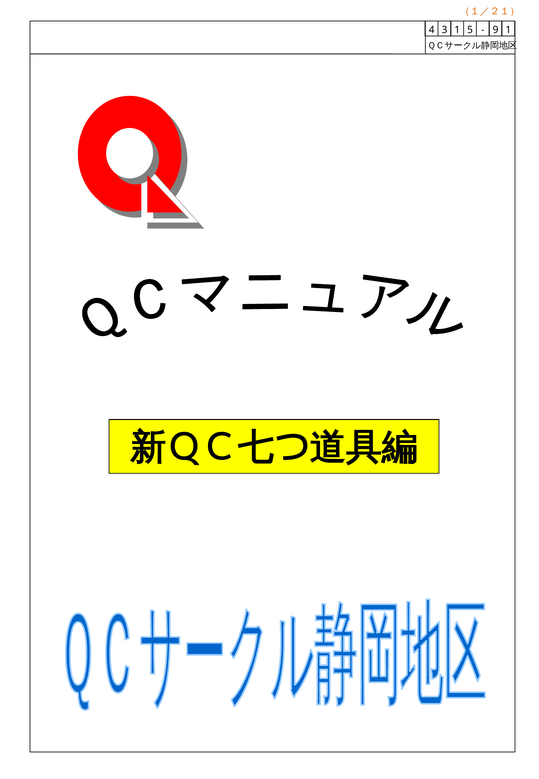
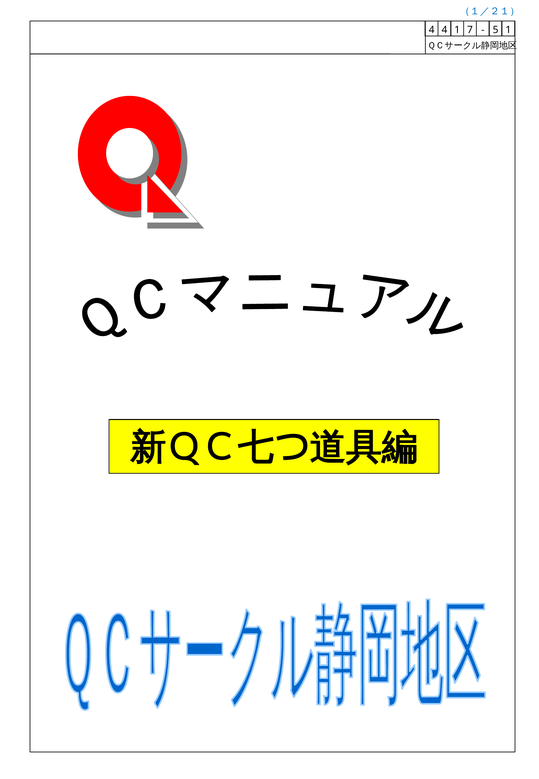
（１／２１） colour: orange -> blue
4 3: 3 -> 4
5: 5 -> 7
9: 9 -> 5
